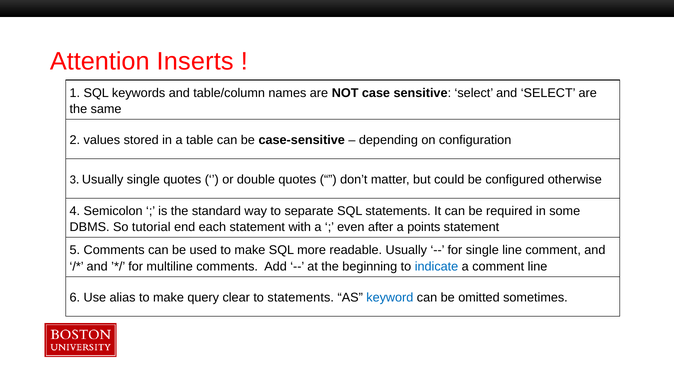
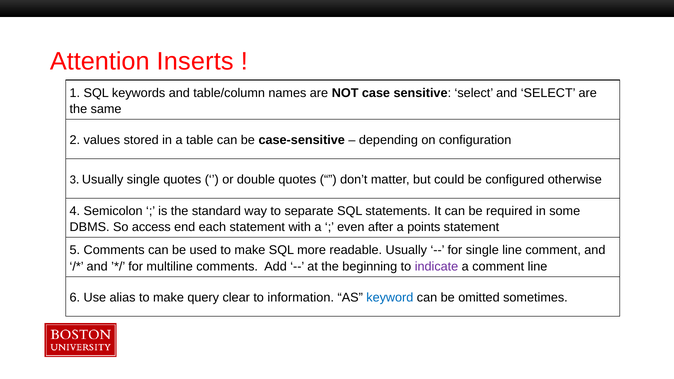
tutorial: tutorial -> access
indicate colour: blue -> purple
to statements: statements -> information
